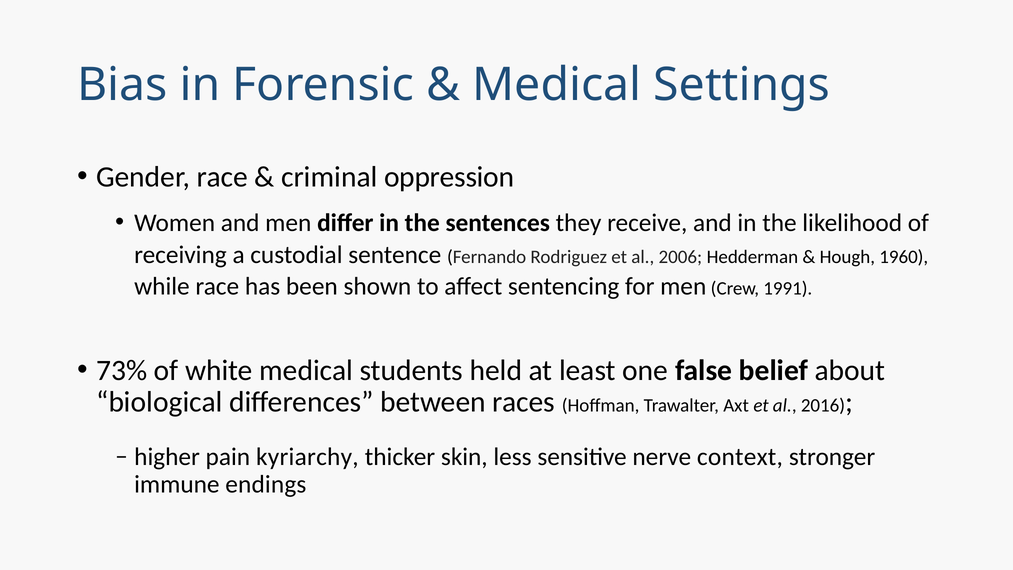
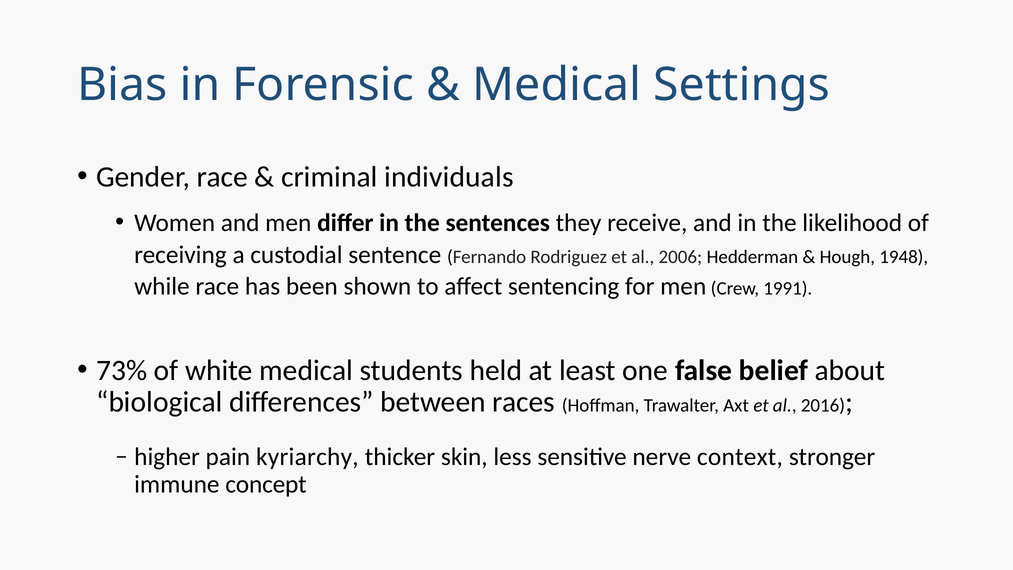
oppression: oppression -> individuals
1960: 1960 -> 1948
endings: endings -> concept
